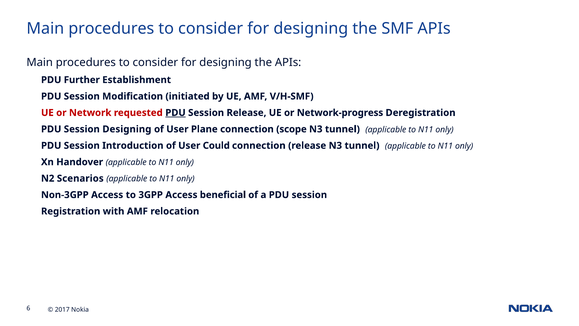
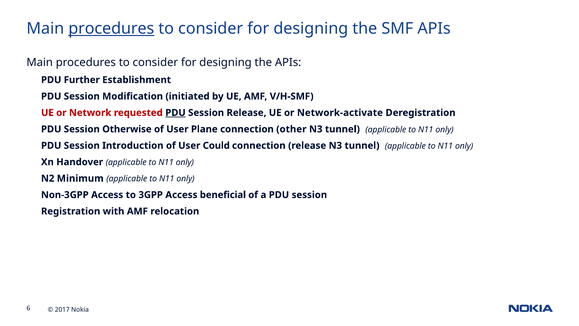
procedures at (111, 29) underline: none -> present
Network-progress: Network-progress -> Network-activate
Session Designing: Designing -> Otherwise
scope: scope -> other
Scenarios: Scenarios -> Minimum
